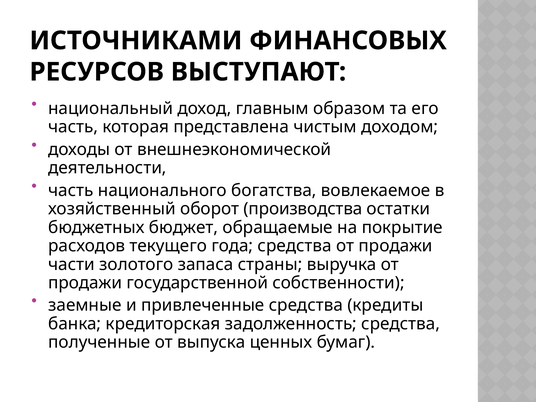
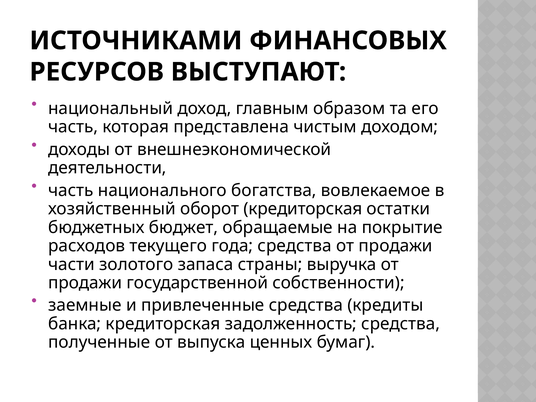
оборот производства: производства -> кредиторская
